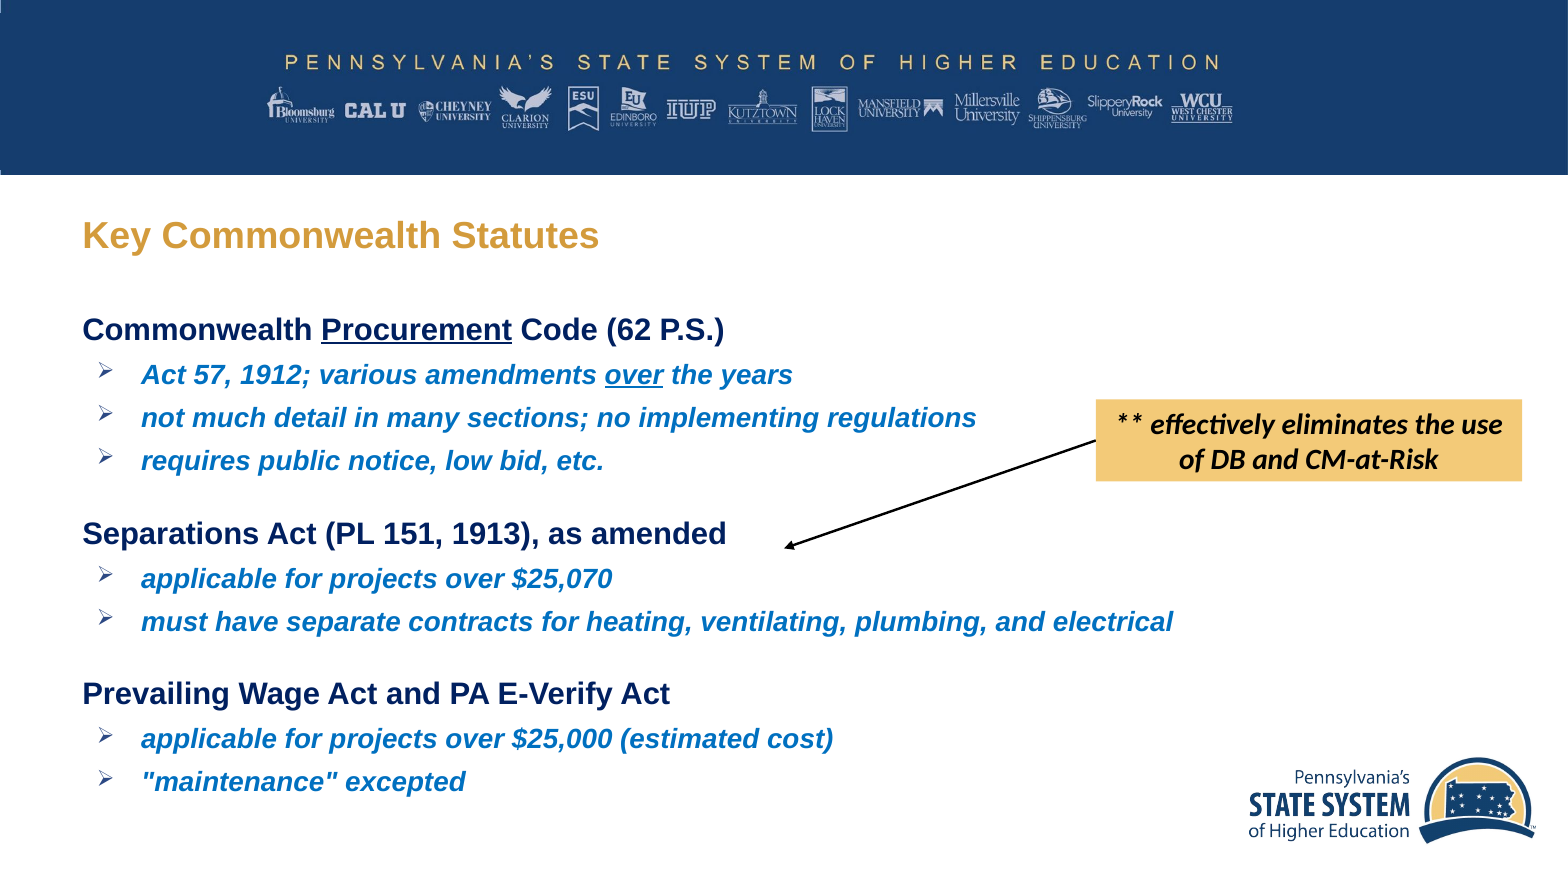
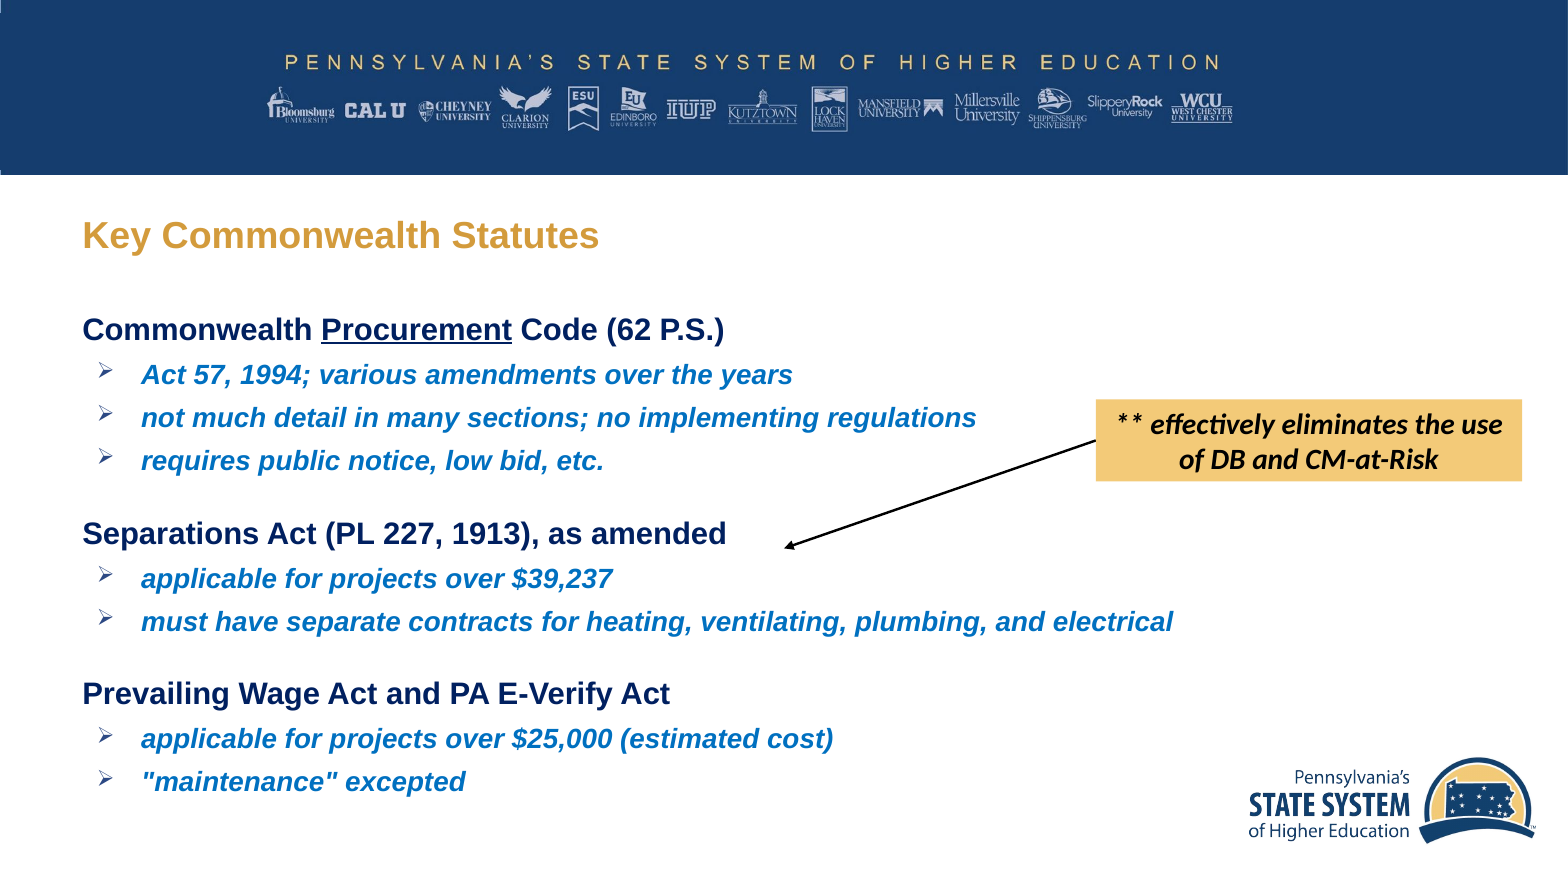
1912: 1912 -> 1994
over at (634, 375) underline: present -> none
151: 151 -> 227
$25,070: $25,070 -> $39,237
